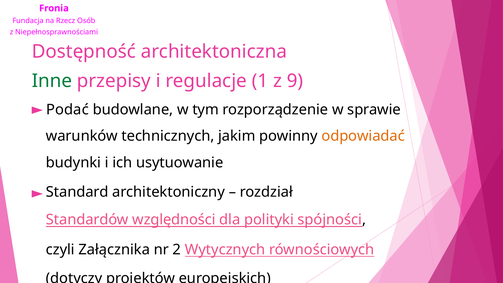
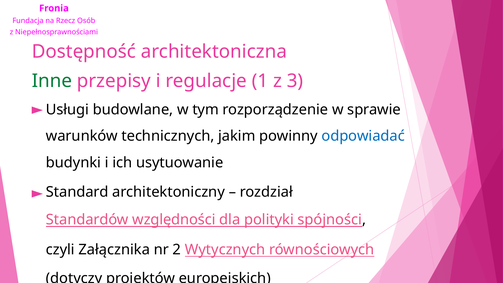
9: 9 -> 3
Podać: Podać -> Usługi
odpowiadać colour: orange -> blue
